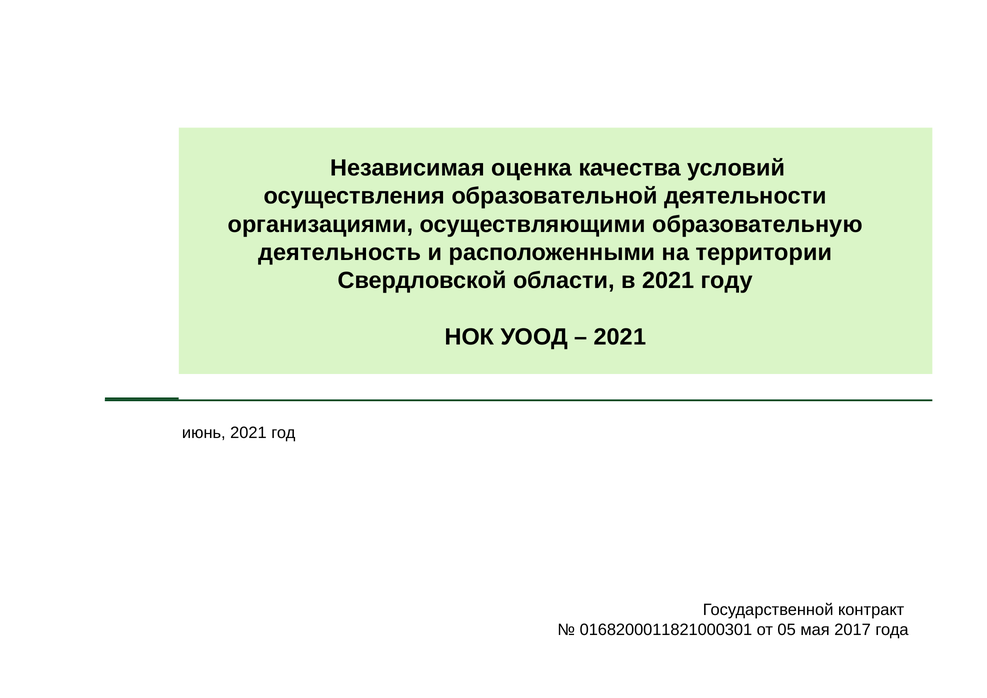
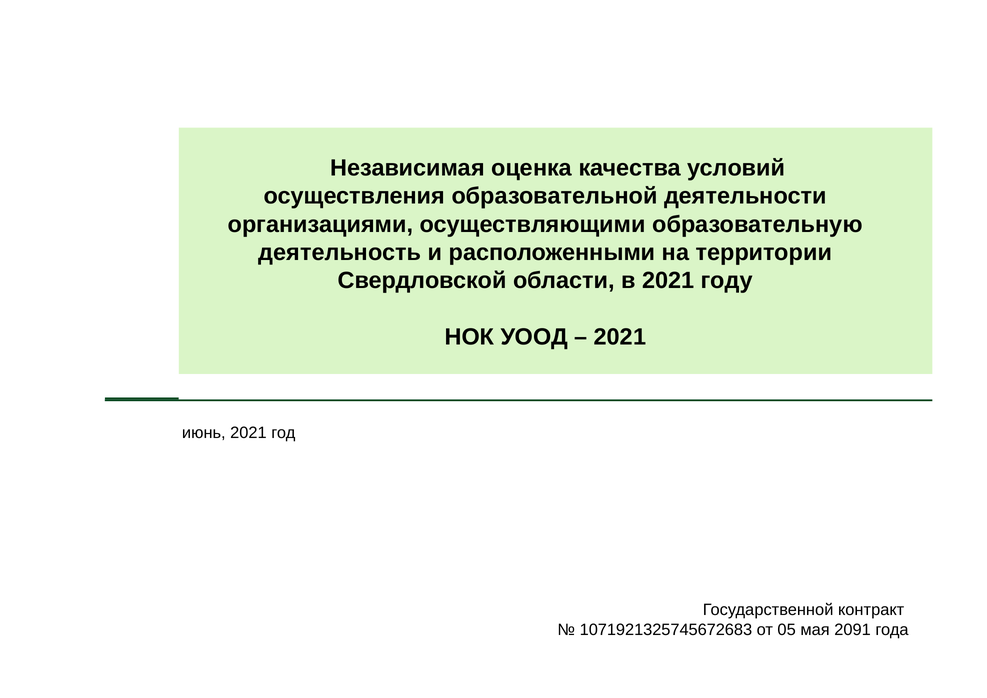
0168200011821000301: 0168200011821000301 -> 1071921325745672683
2017: 2017 -> 2091
